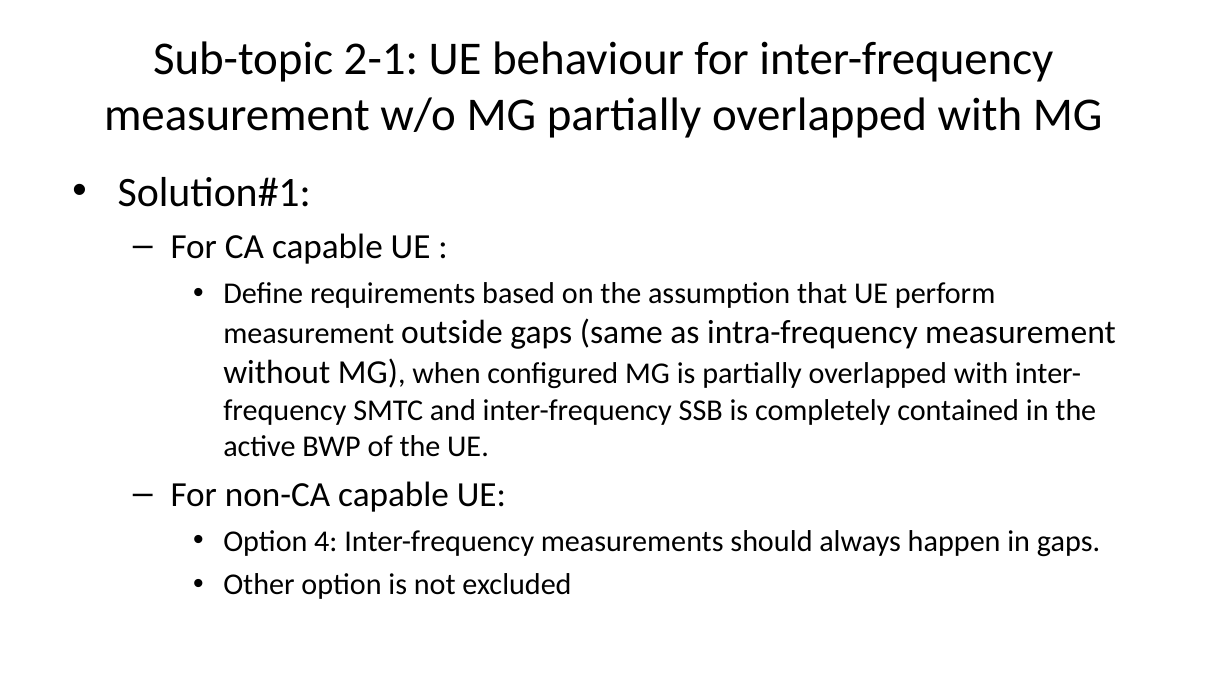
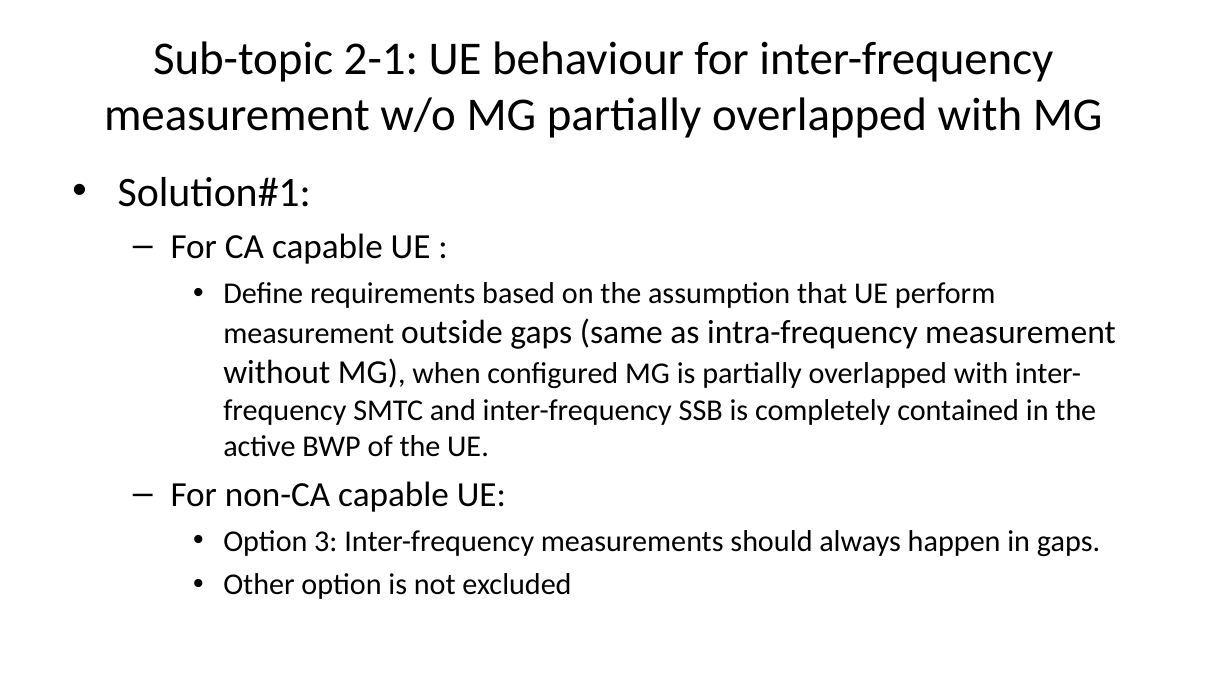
4: 4 -> 3
